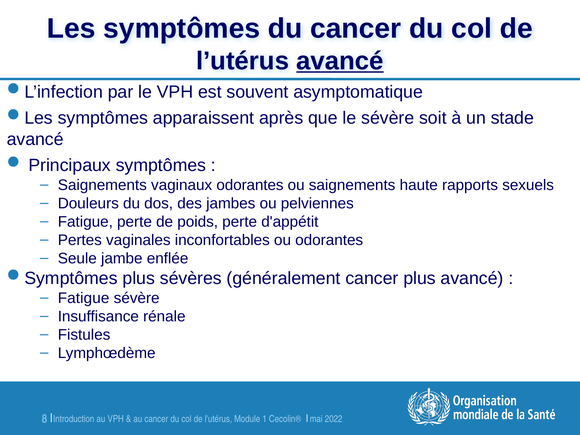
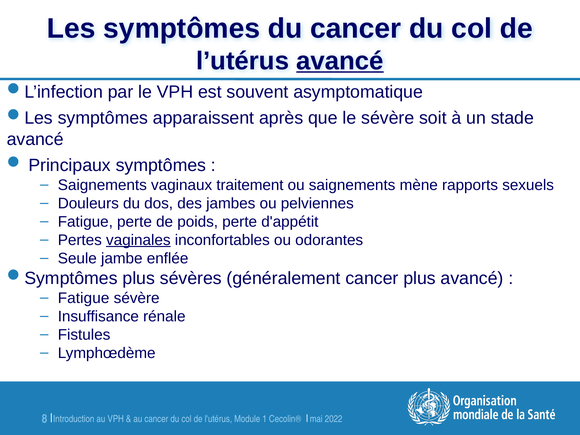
vaginaux odorantes: odorantes -> traitement
haute: haute -> mène
vaginales underline: none -> present
